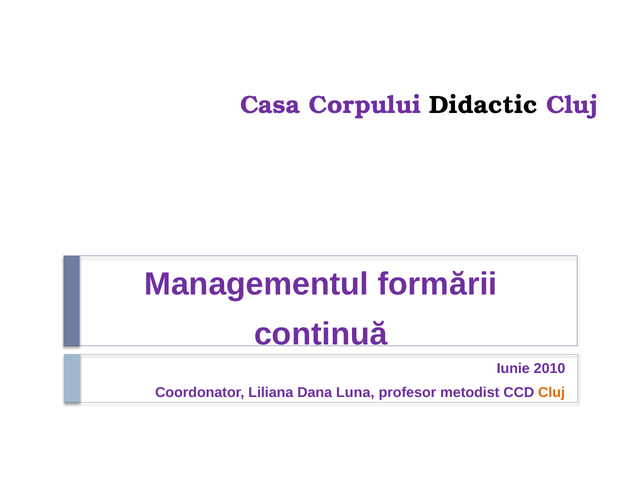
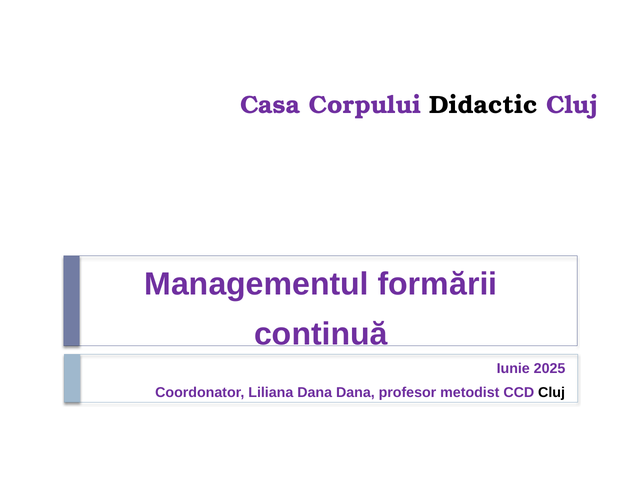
2010: 2010 -> 2025
Dana Luna: Luna -> Dana
Cluj at (552, 393) colour: orange -> black
